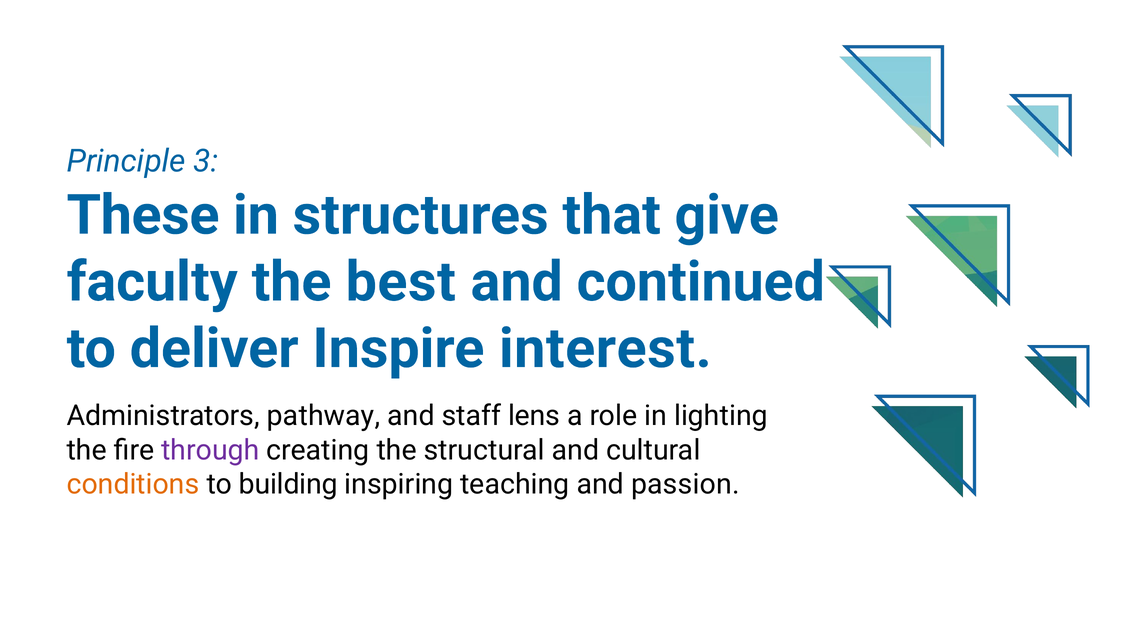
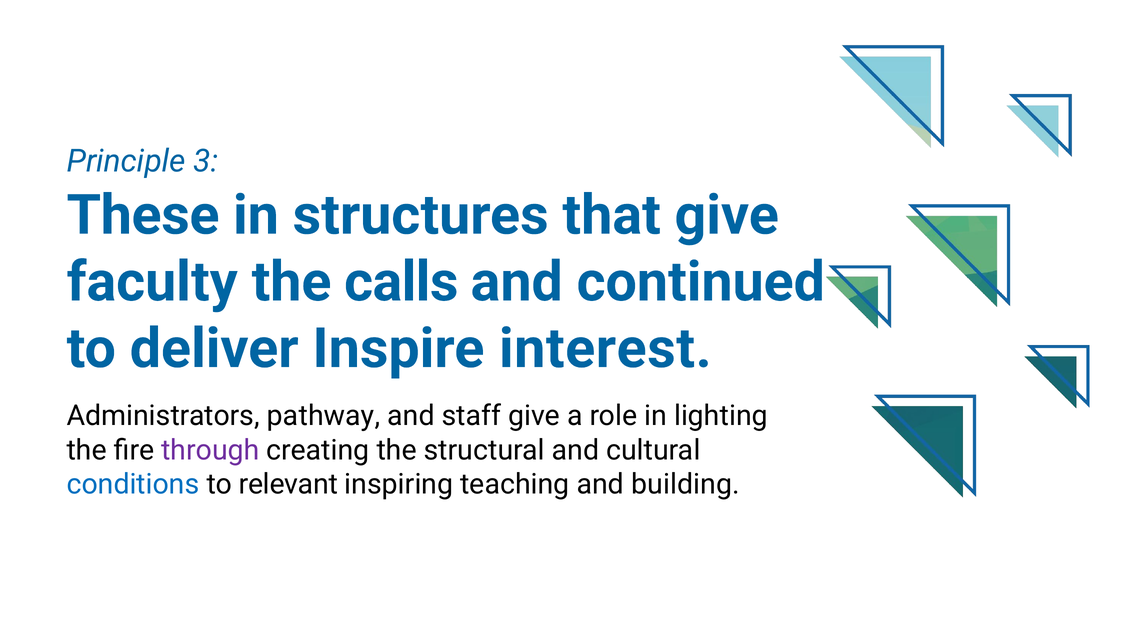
best: best -> calls
staff lens: lens -> give
conditions colour: orange -> blue
building: building -> relevant
passion: passion -> building
